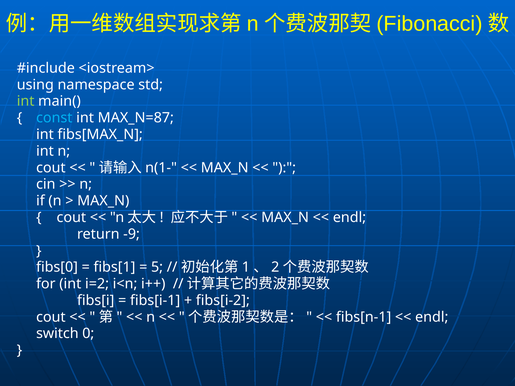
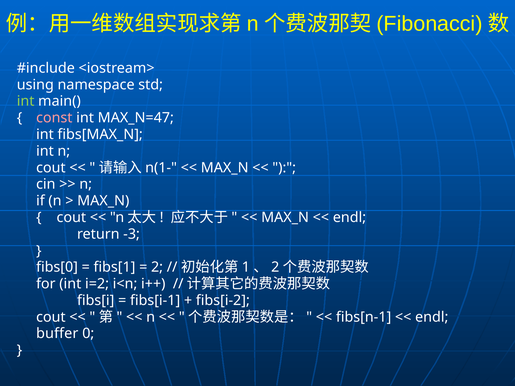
const colour: light blue -> pink
MAX_N=87: MAX_N=87 -> MAX_N=47
-9: -9 -> -3
5 at (157, 267): 5 -> 2
switch: switch -> buffer
